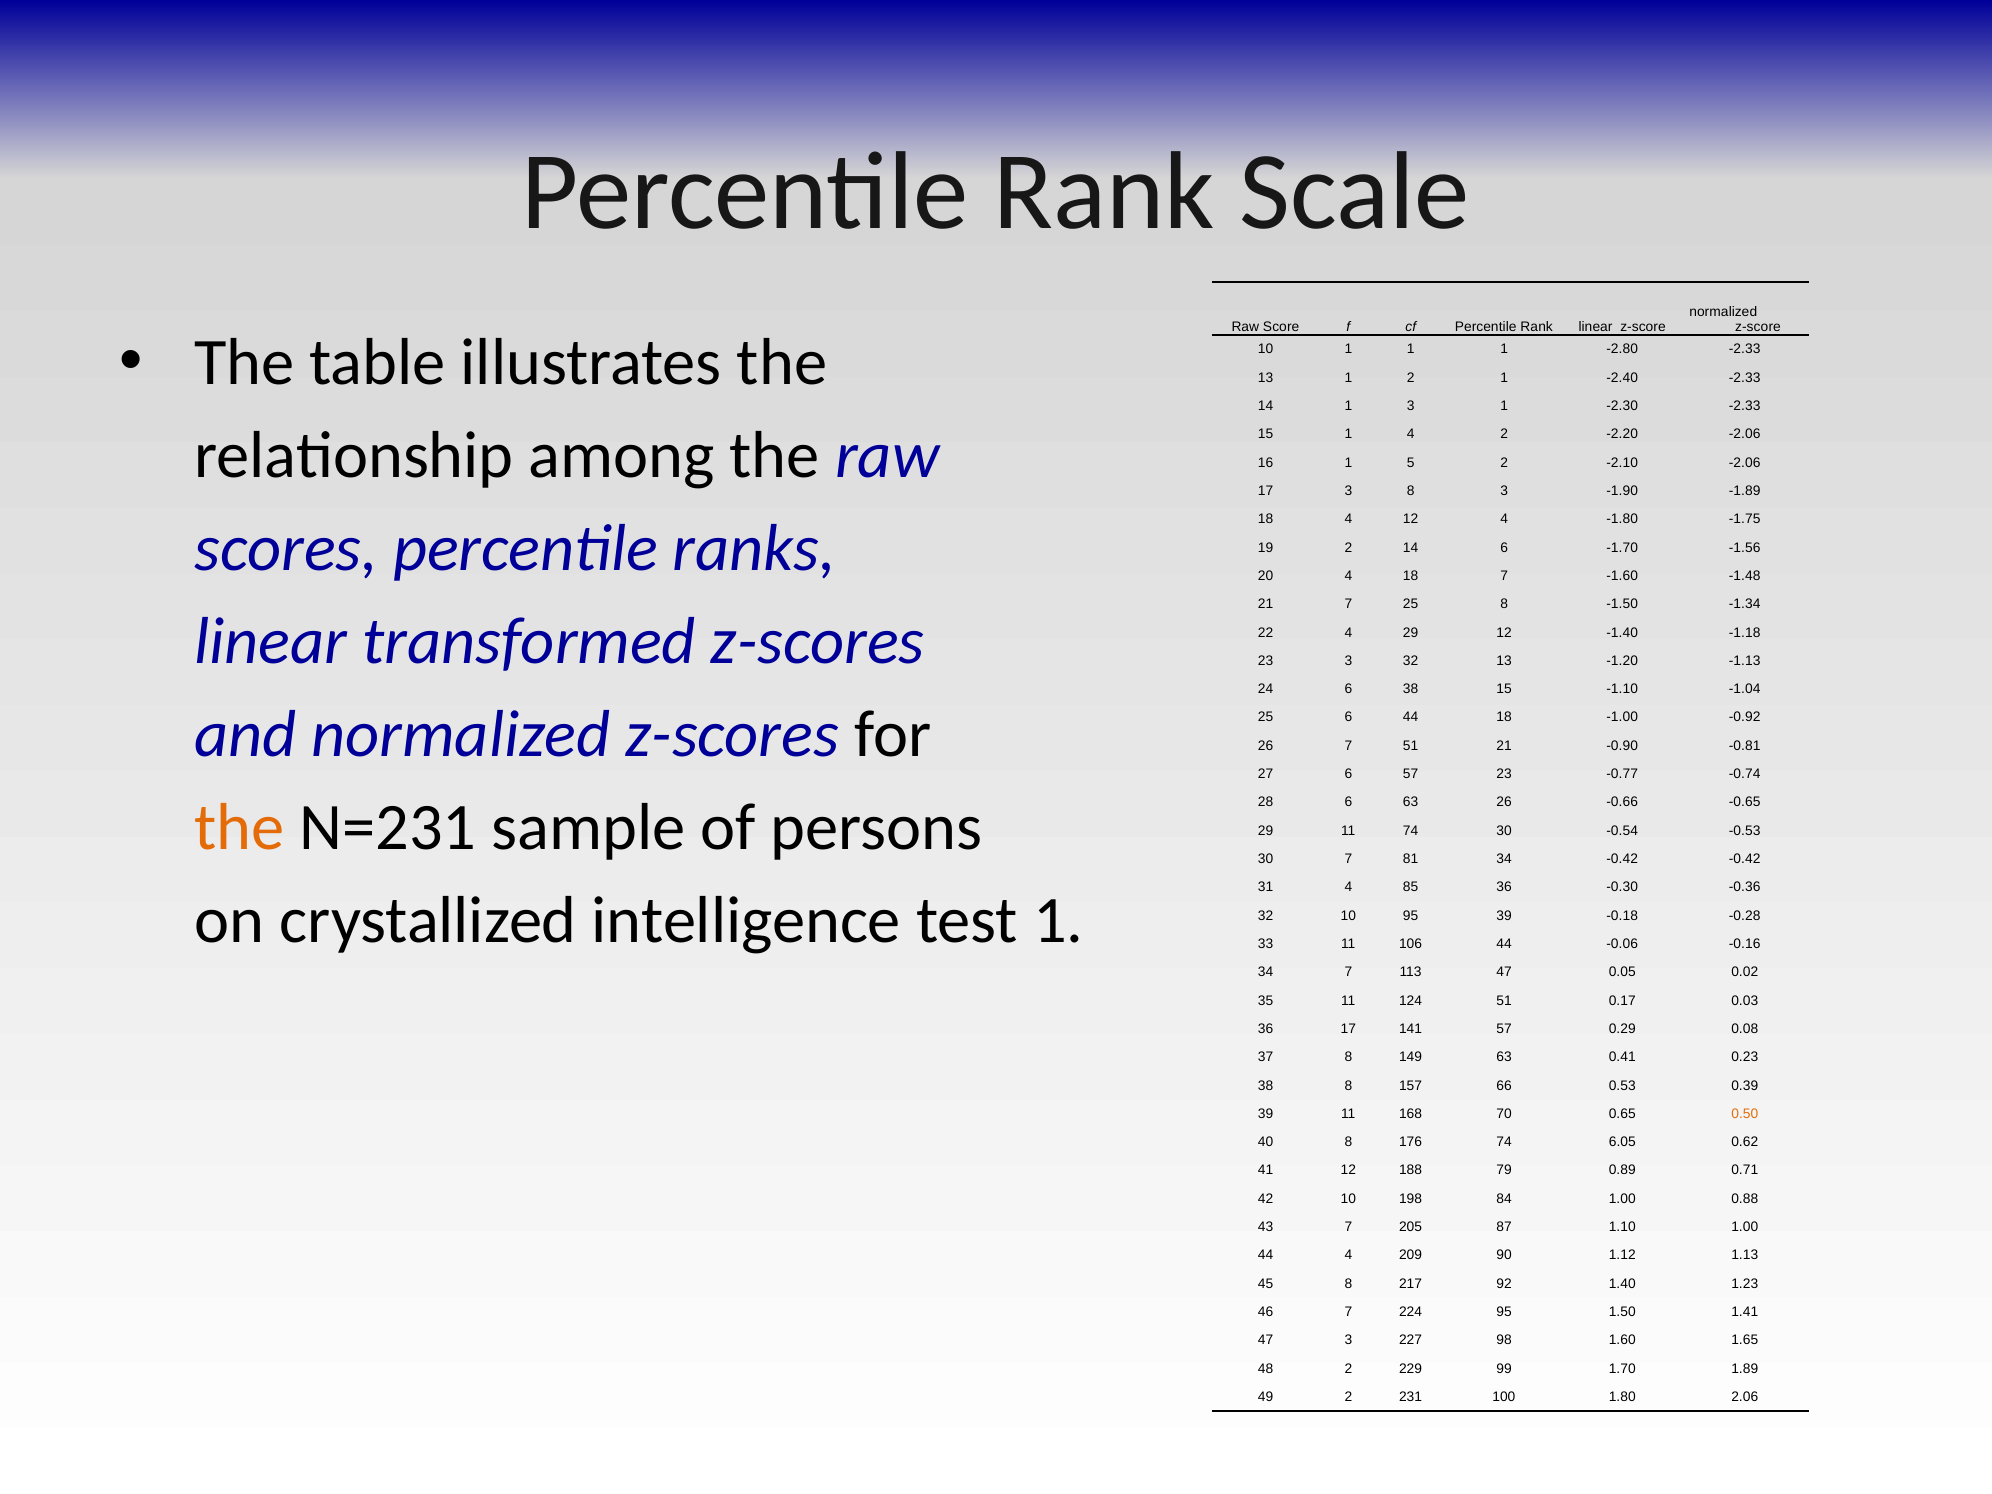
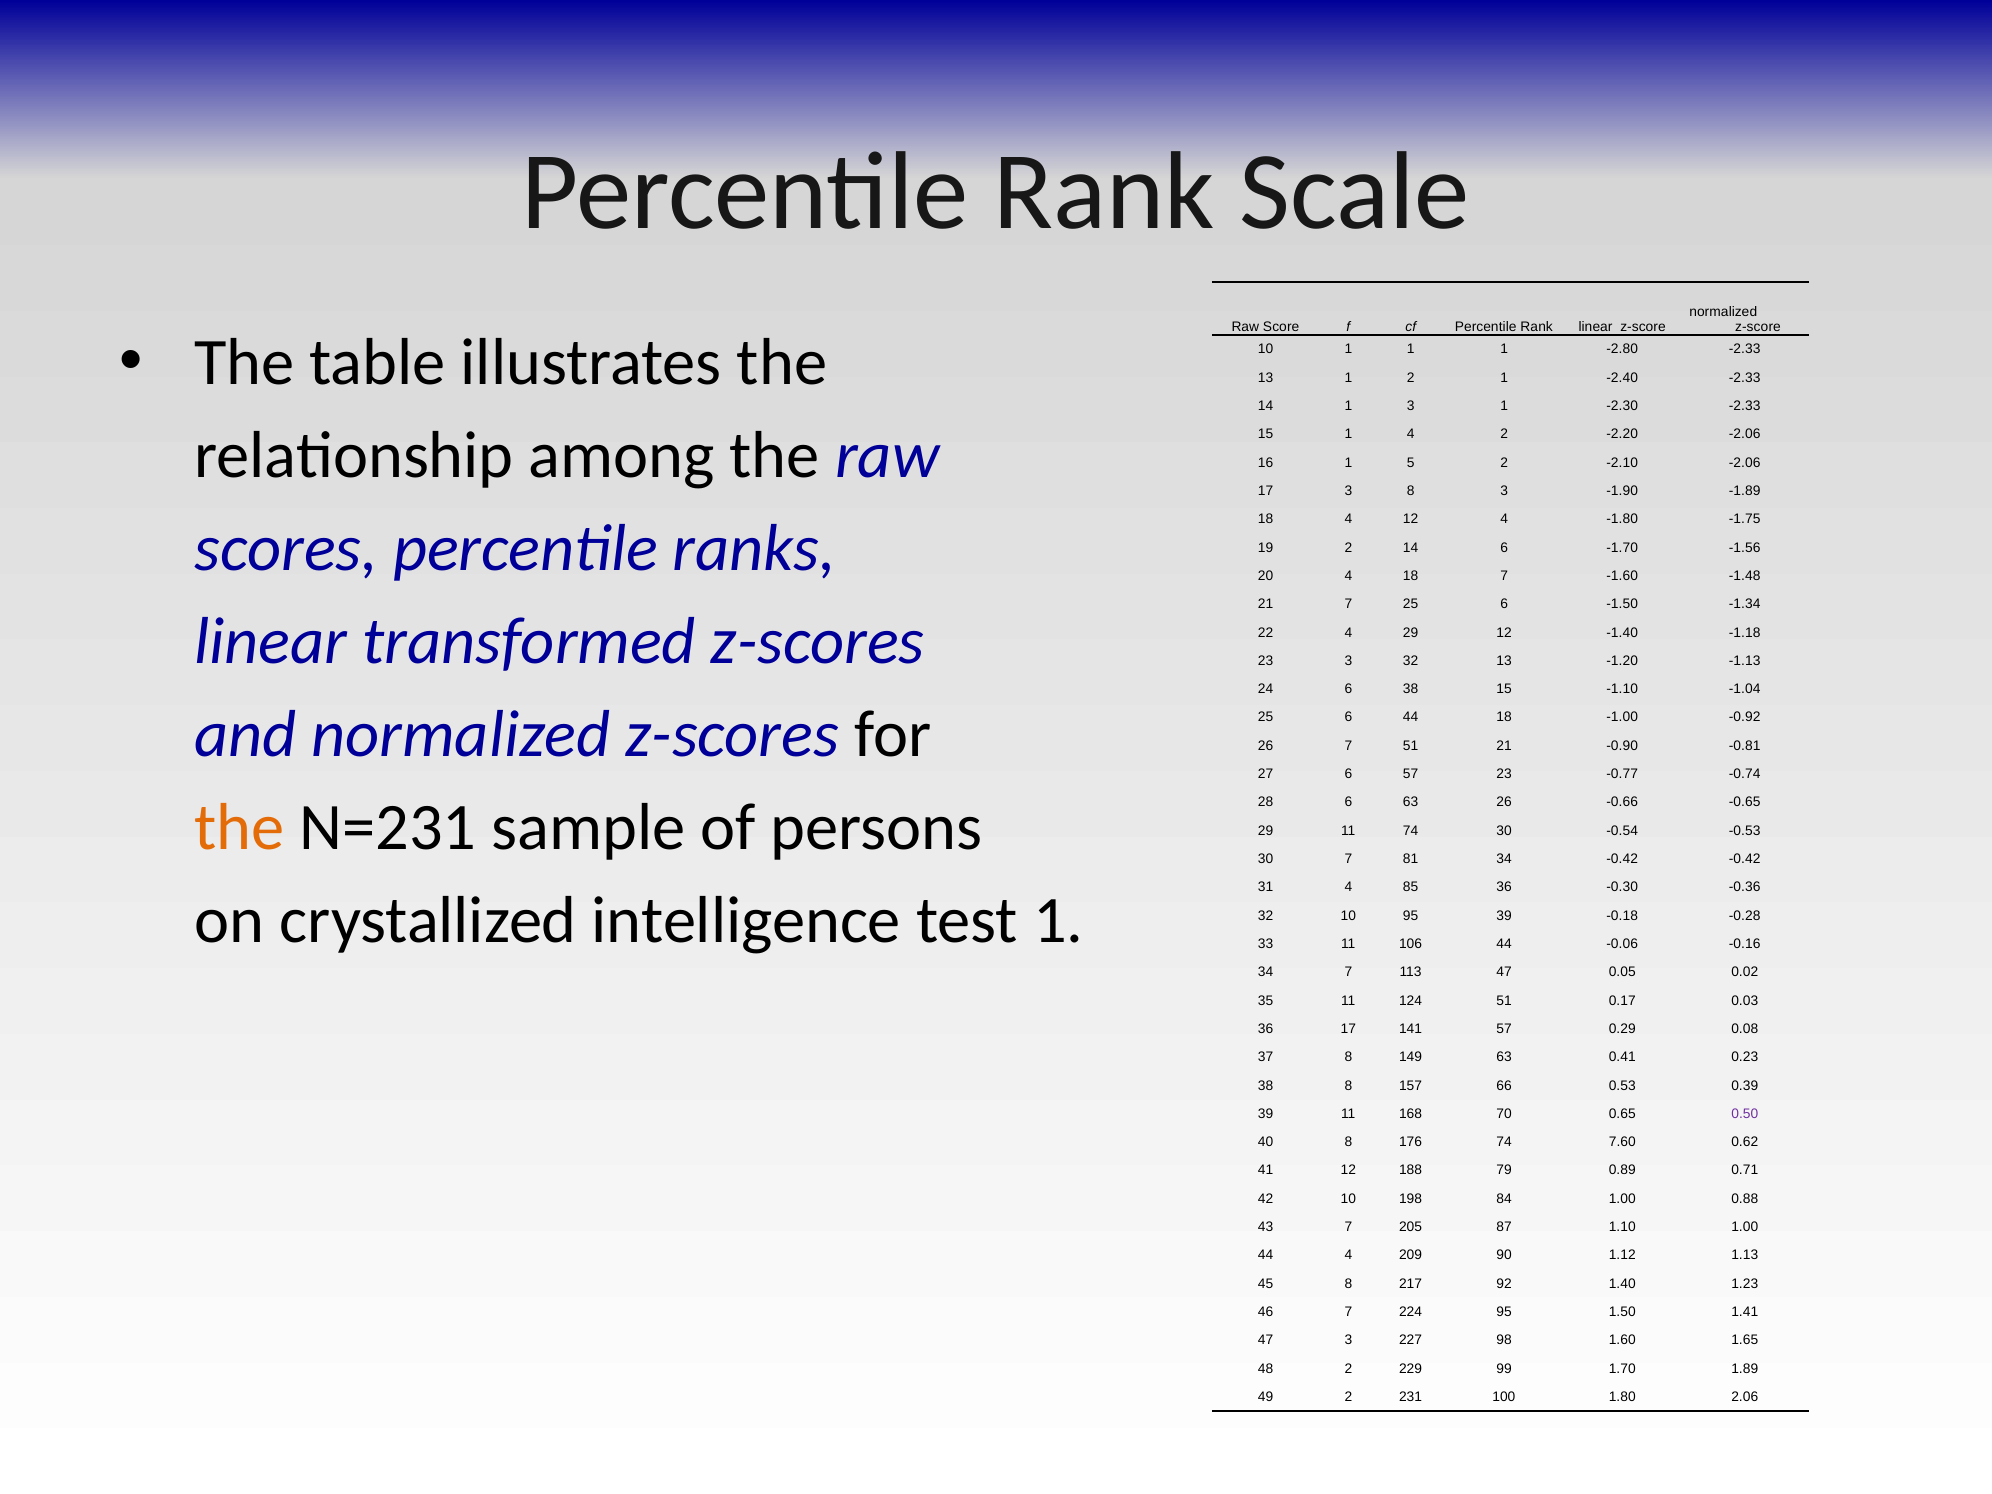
7 25 8: 8 -> 6
0.50 colour: orange -> purple
6.05: 6.05 -> 7.60
